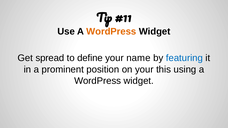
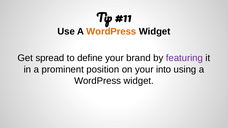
name: name -> brand
featuring colour: blue -> purple
this: this -> into
